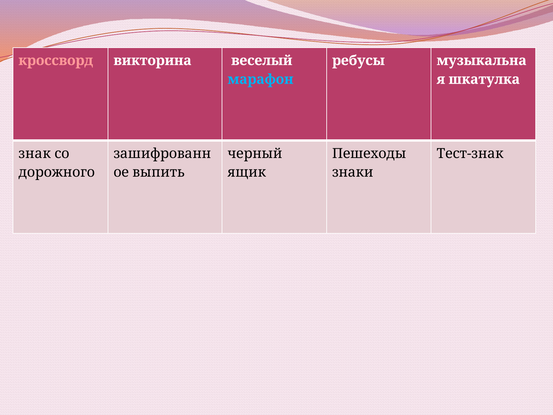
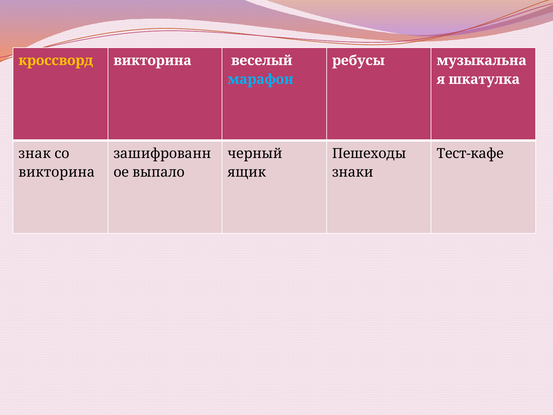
кроссворд colour: pink -> yellow
Тест-знак: Тест-знак -> Тест-кафе
дорожного at (57, 172): дорожного -> викторина
выпить: выпить -> выпало
